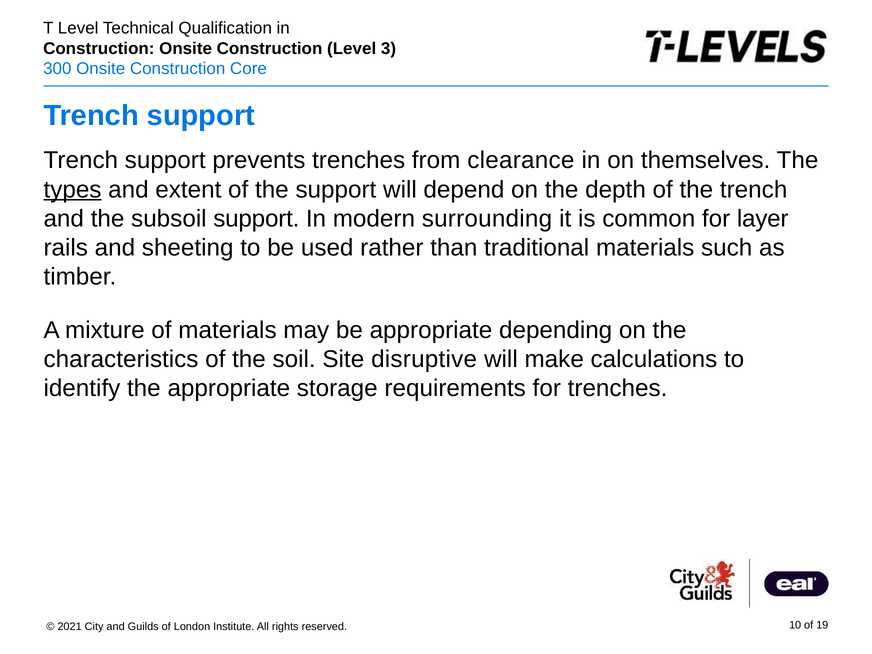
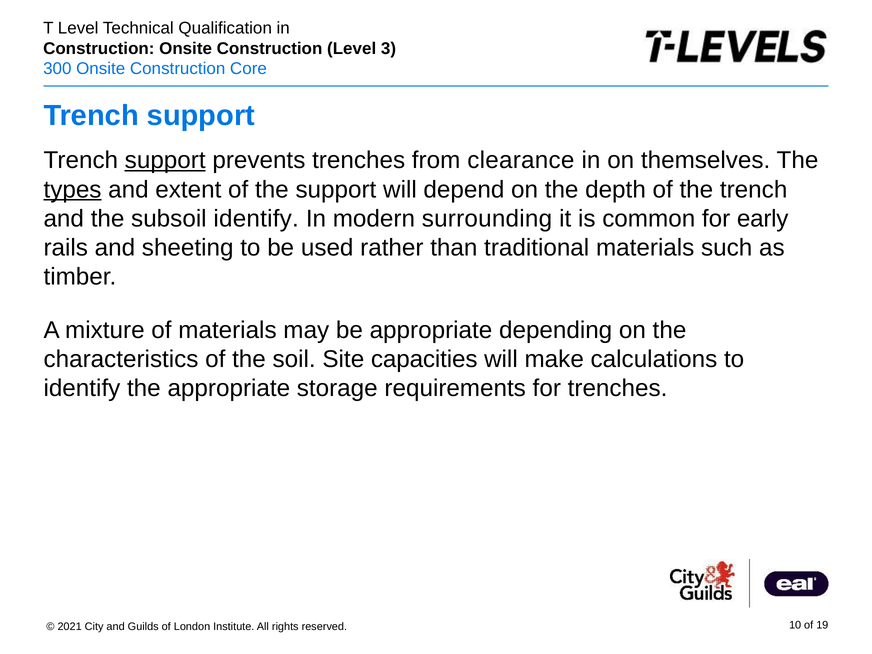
support at (165, 160) underline: none -> present
subsoil support: support -> identify
layer: layer -> early
disruptive: disruptive -> capacities
